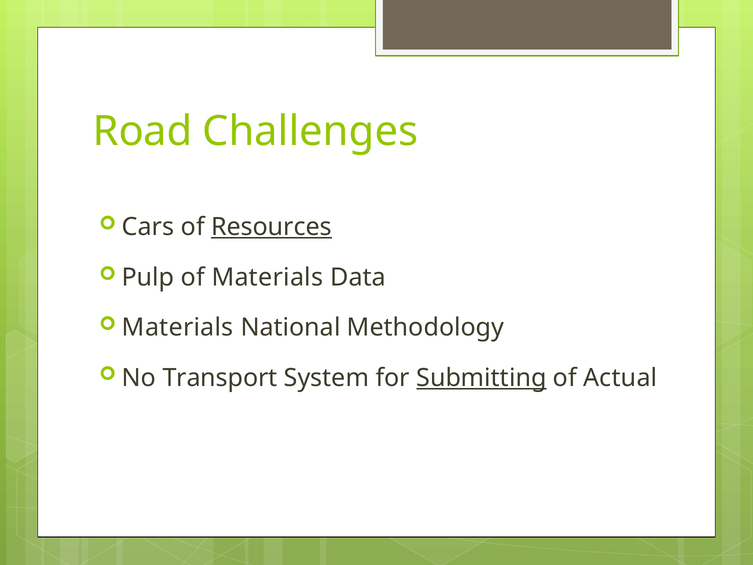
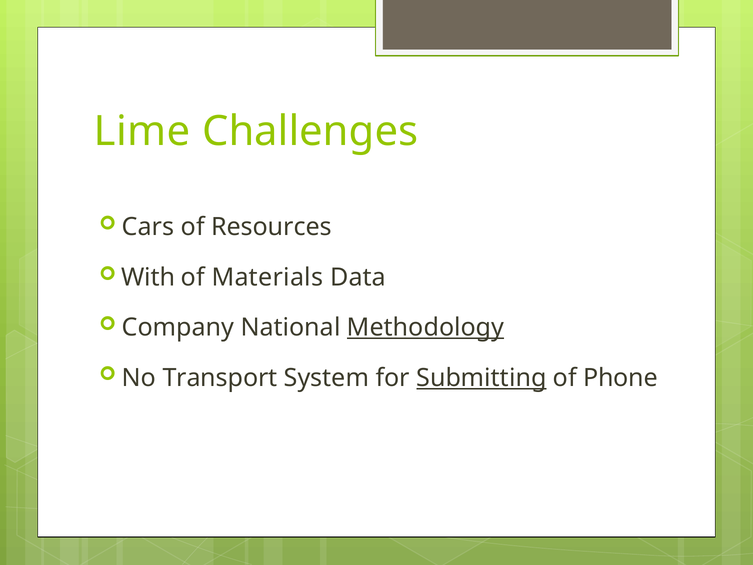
Road: Road -> Lime
Resources underline: present -> none
Pulp: Pulp -> With
Materials at (178, 327): Materials -> Company
Methodology underline: none -> present
Actual: Actual -> Phone
